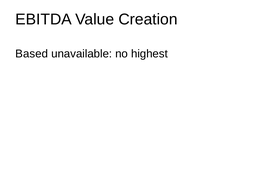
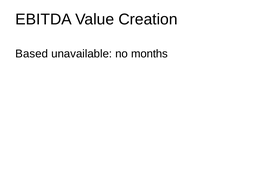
highest: highest -> months
